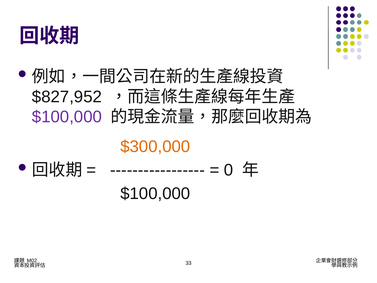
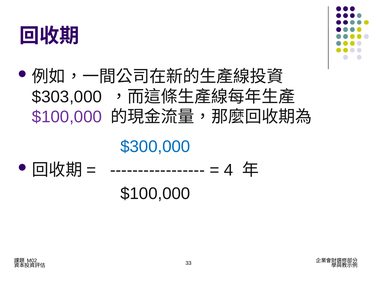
$827,952: $827,952 -> $303,000
$300,000 colour: orange -> blue
0: 0 -> 4
